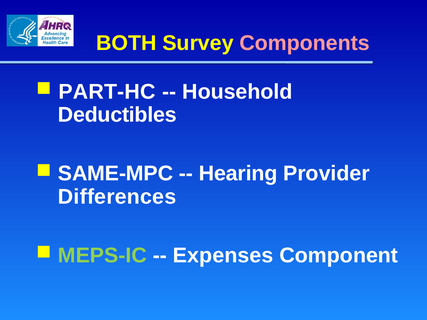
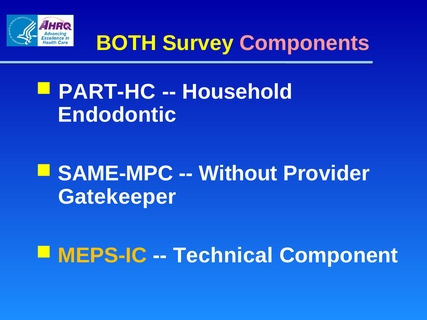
Deductibles: Deductibles -> Endodontic
Hearing: Hearing -> Without
Differences: Differences -> Gatekeeper
MEPS-IC colour: light green -> yellow
Expenses: Expenses -> Technical
